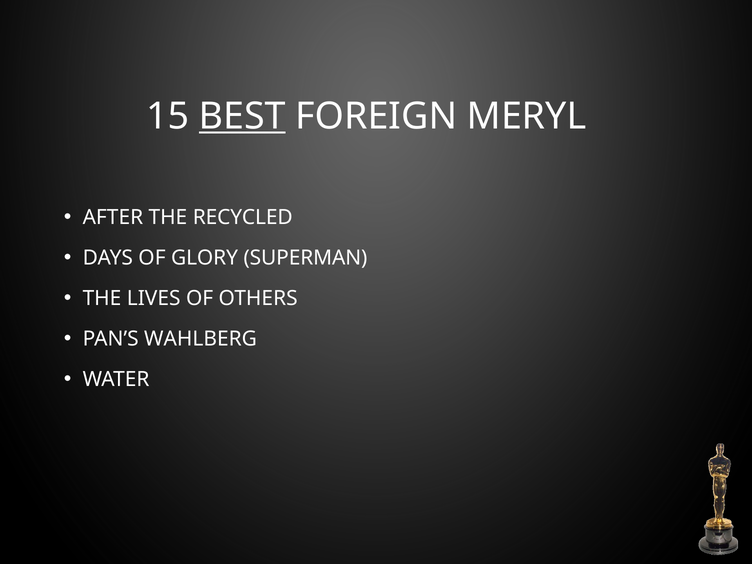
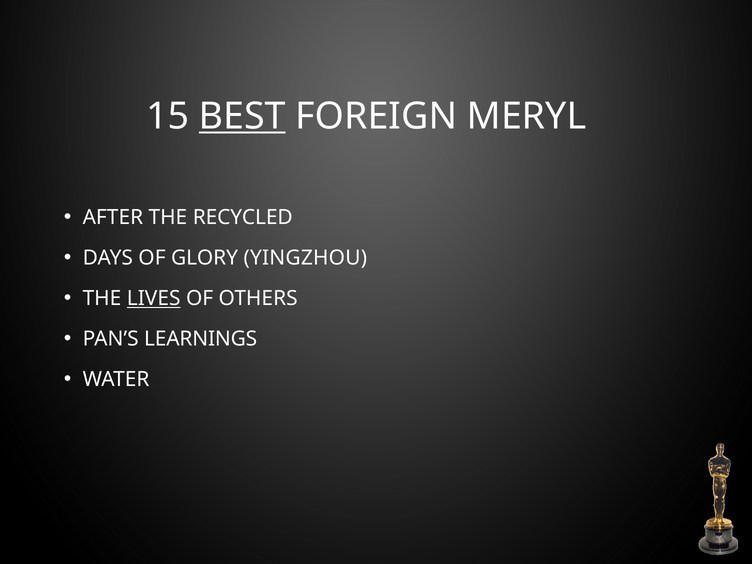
SUPERMAN: SUPERMAN -> YINGZHOU
LIVES underline: none -> present
WAHLBERG: WAHLBERG -> LEARNINGS
